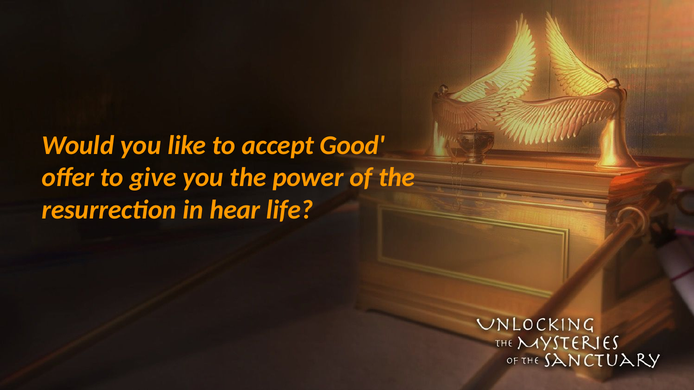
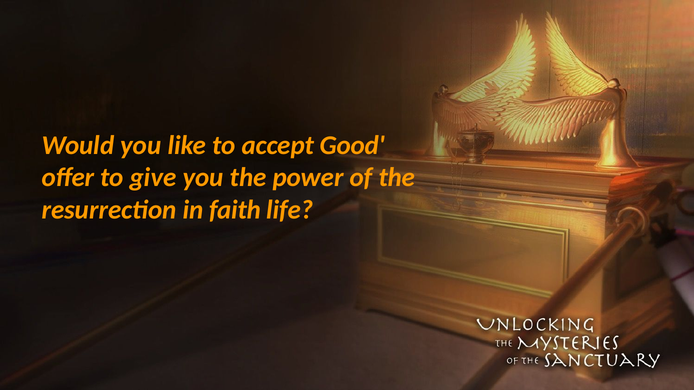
hear: hear -> faith
